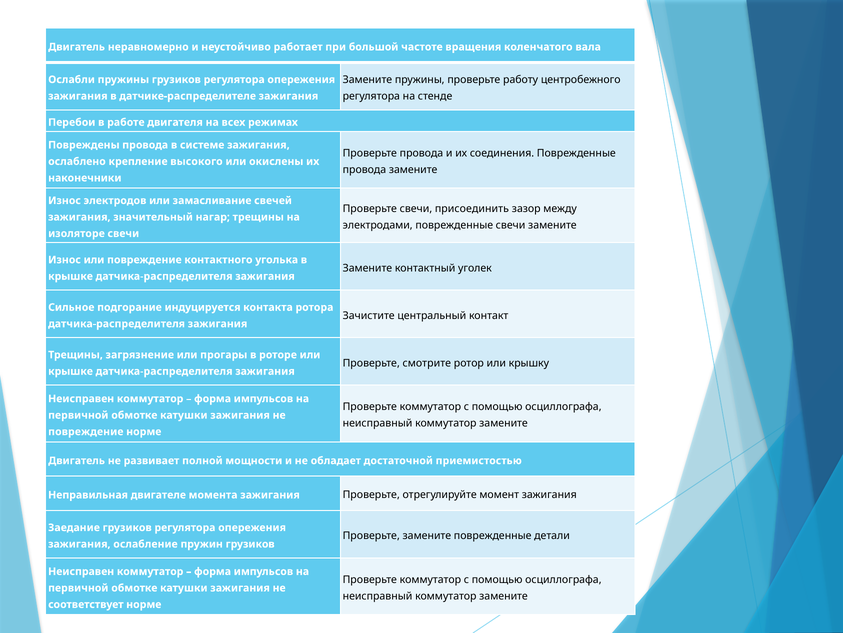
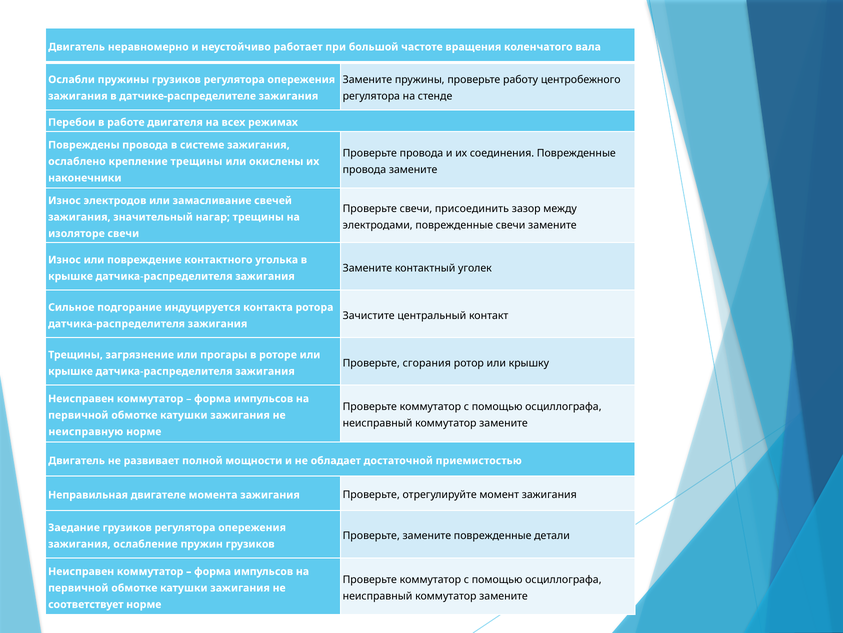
крепление высокого: высокого -> трещины
смотрите: смотрите -> сгорания
повреждение at (86, 431): повреждение -> неисправную
